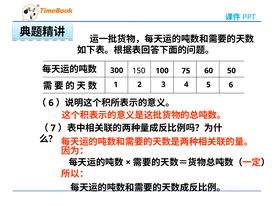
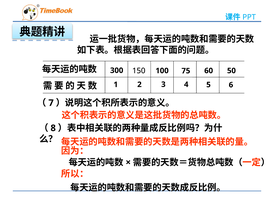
6 at (51, 103): 6 -> 7
7: 7 -> 8
